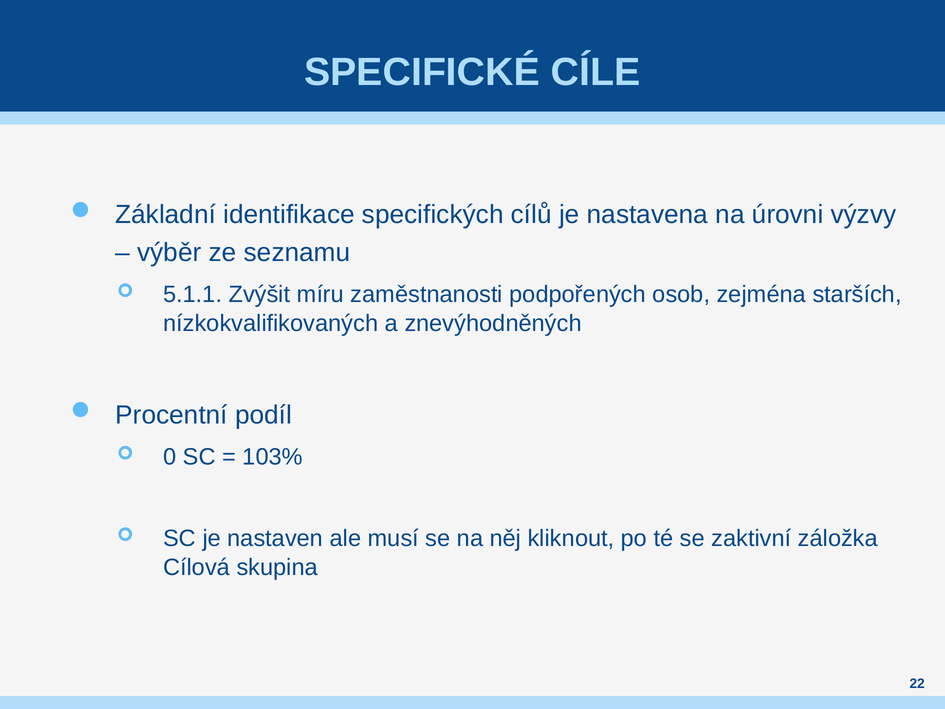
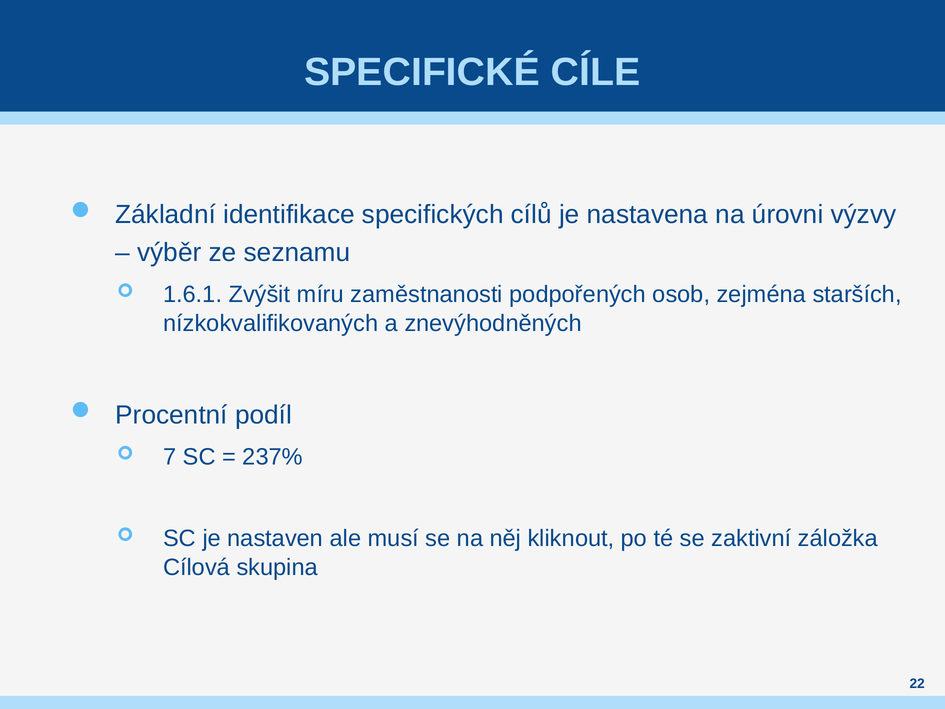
5.1.1: 5.1.1 -> 1.6.1
0: 0 -> 7
103%: 103% -> 237%
